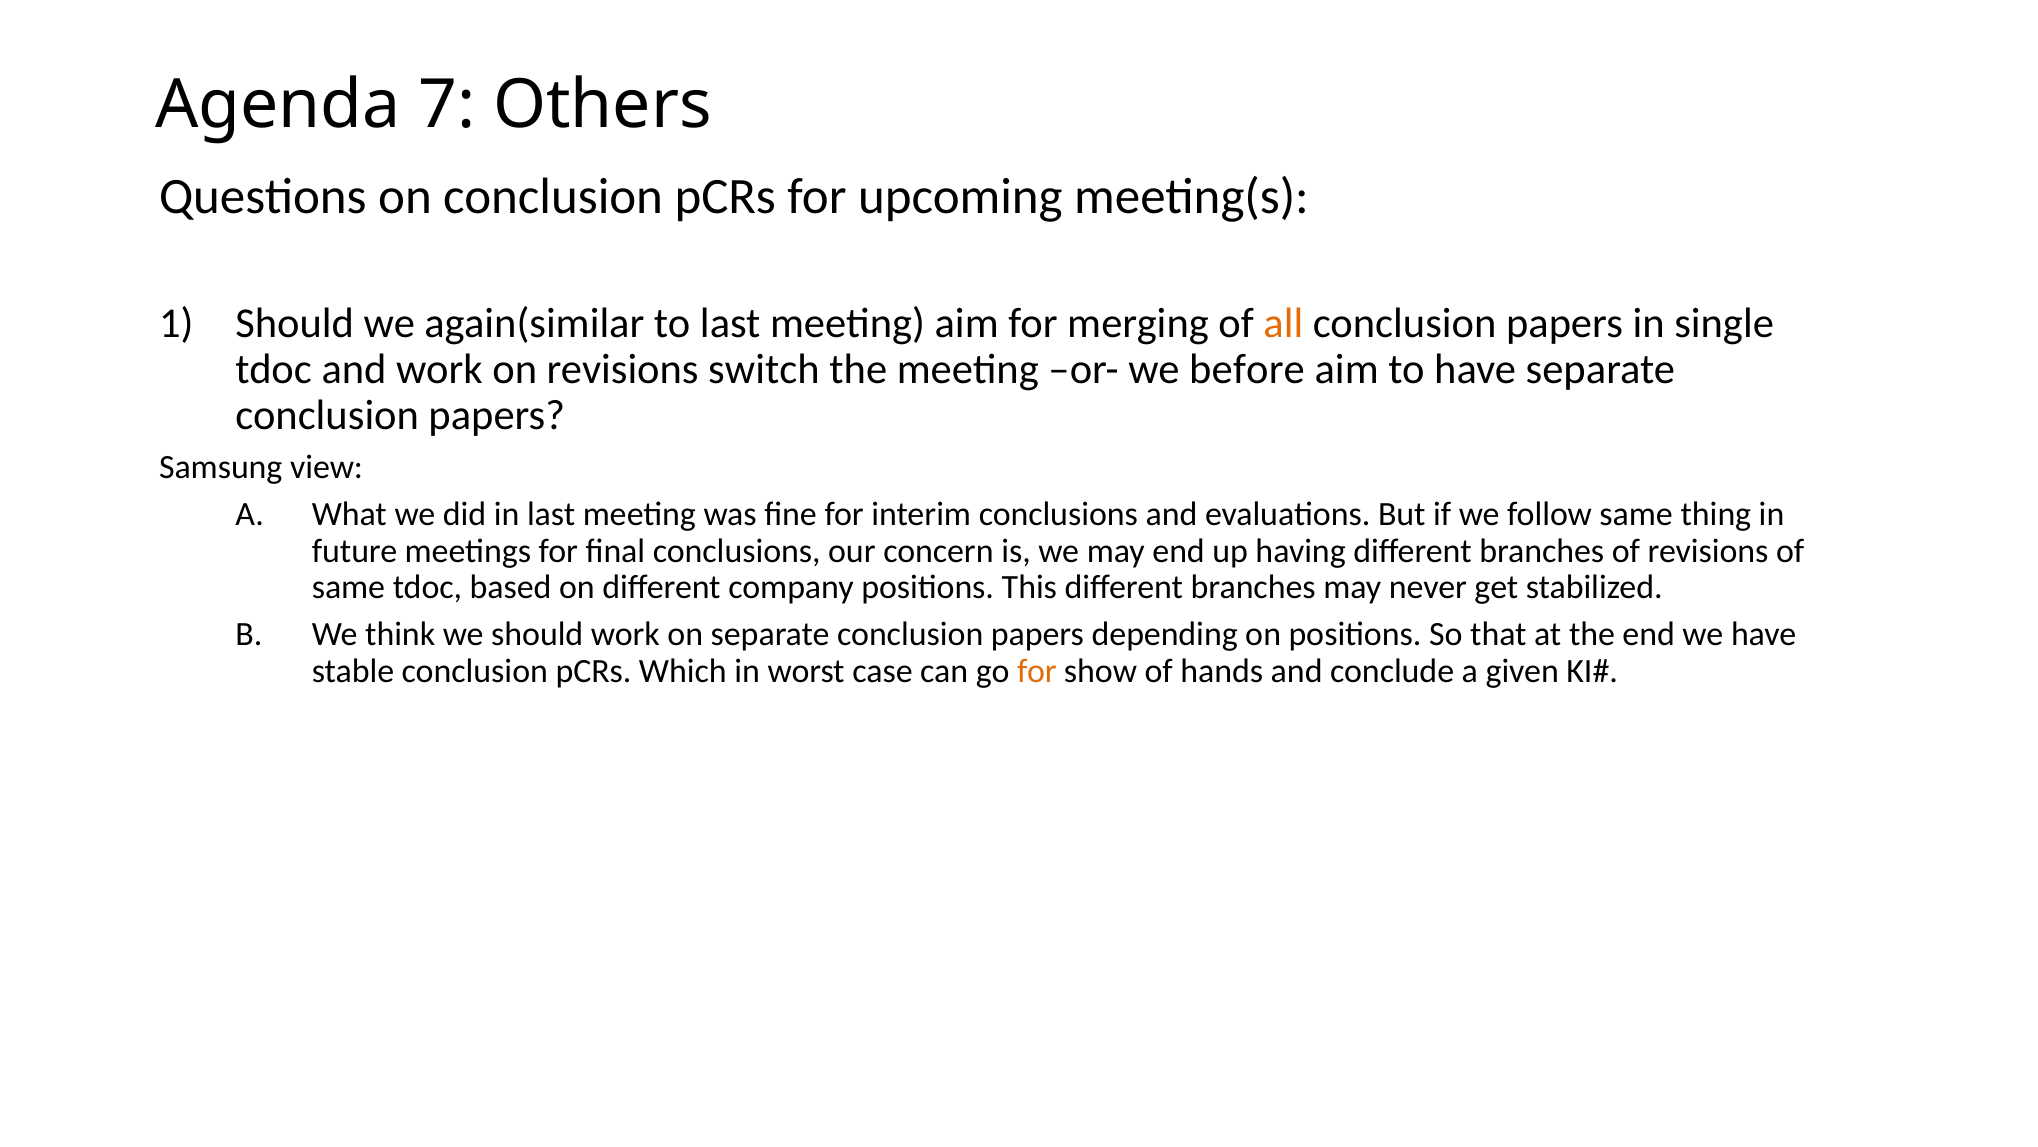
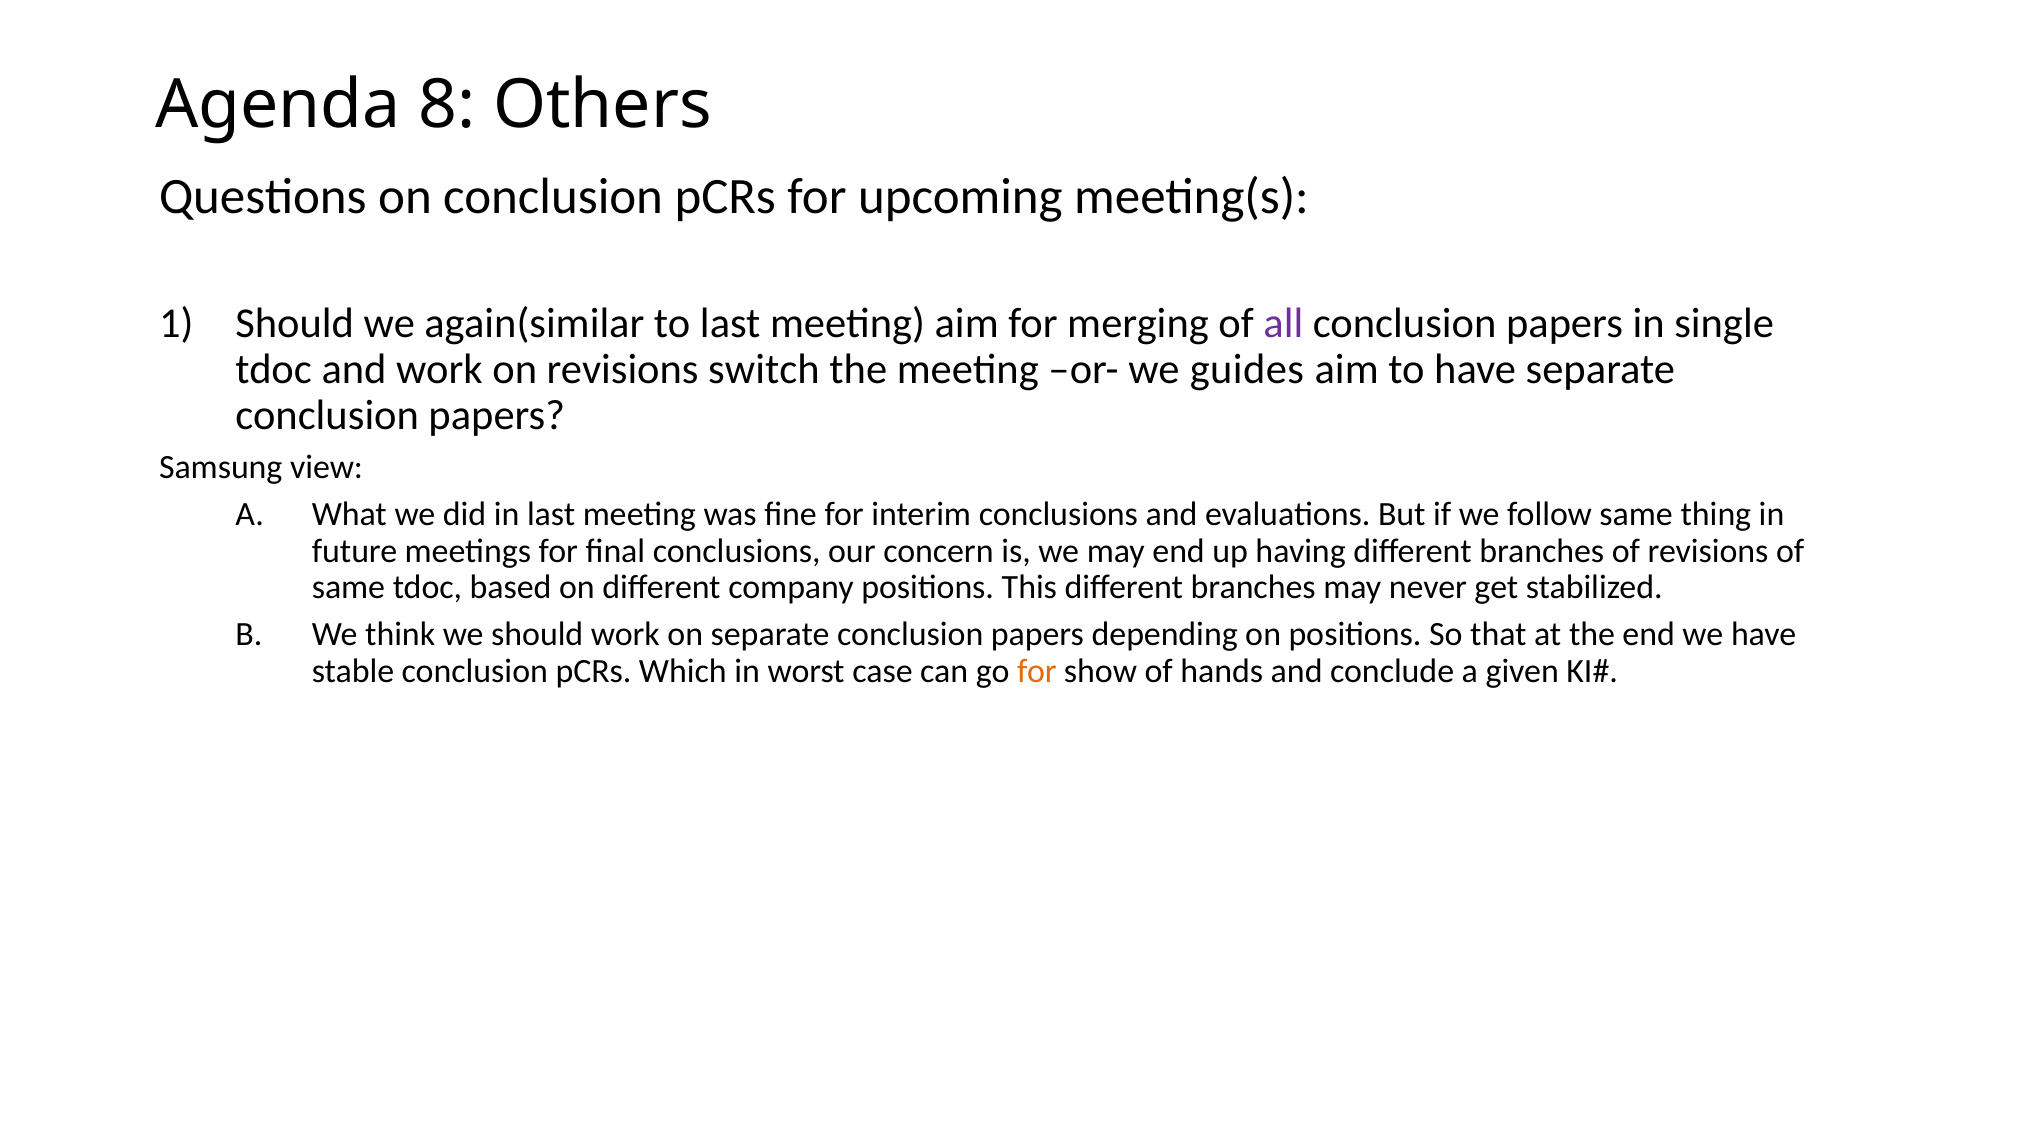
7: 7 -> 8
all colour: orange -> purple
before: before -> guides
